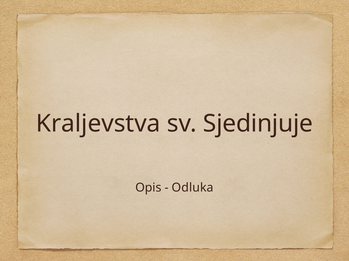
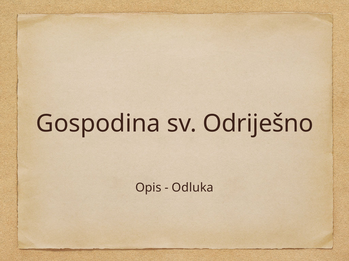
Kraljevstva: Kraljevstva -> Gospodina
Sjedinjuje: Sjedinjuje -> Odriješno
